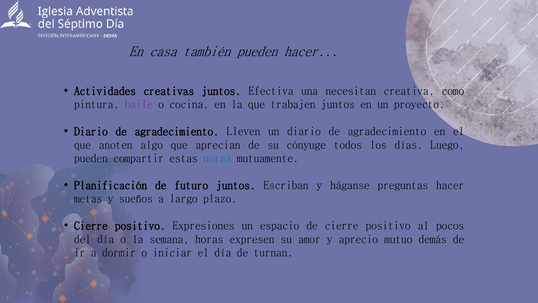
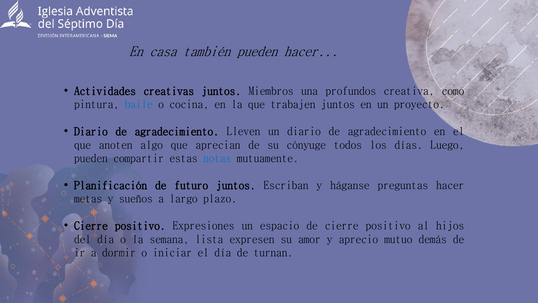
Efectiva: Efectiva -> Miembros
necesitan: necesitan -> profundos
baile colour: purple -> blue
pocos: pocos -> hijos
horas: horas -> lista
